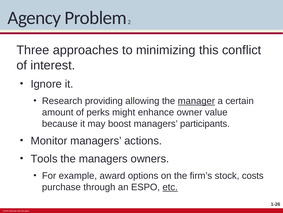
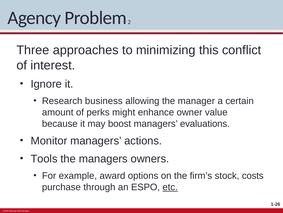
providing: providing -> business
manager underline: present -> none
participants: participants -> evaluations
